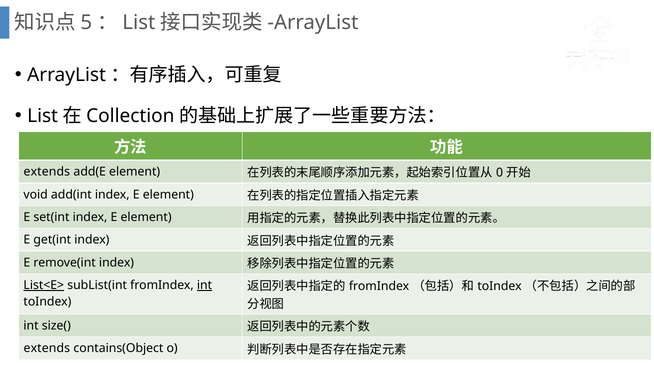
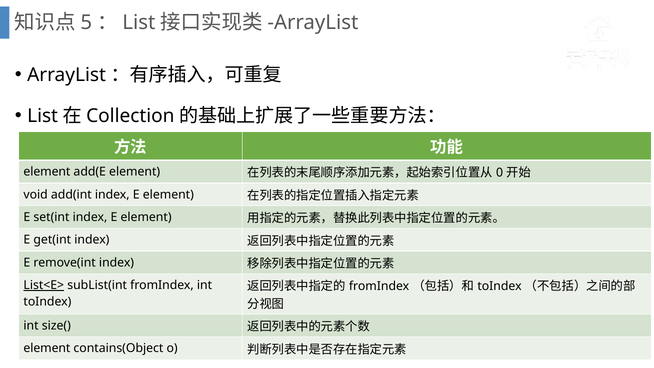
extends at (47, 172): extends -> element
int at (205, 285) underline: present -> none
extends at (47, 348): extends -> element
